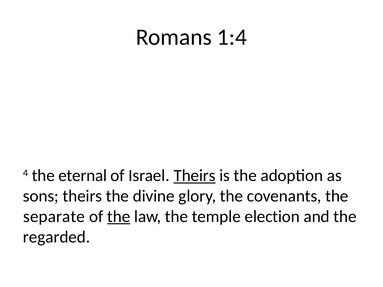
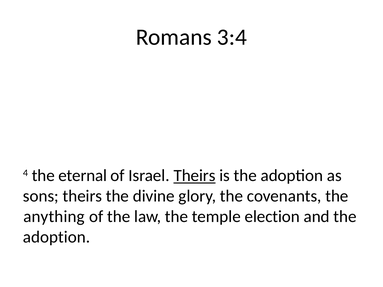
1:4: 1:4 -> 3:4
separate: separate -> anything
the at (119, 217) underline: present -> none
regarded at (57, 237): regarded -> adoption
